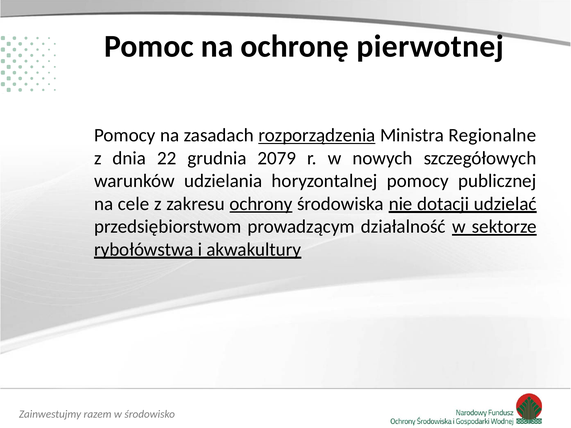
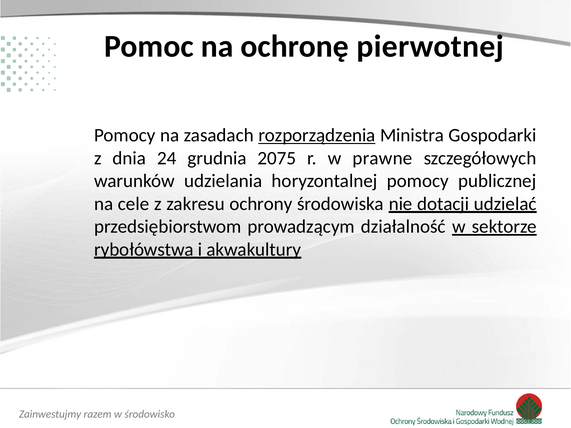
Regionalne: Regionalne -> Gospodarki
22: 22 -> 24
2079: 2079 -> 2075
nowych: nowych -> prawne
ochrony underline: present -> none
